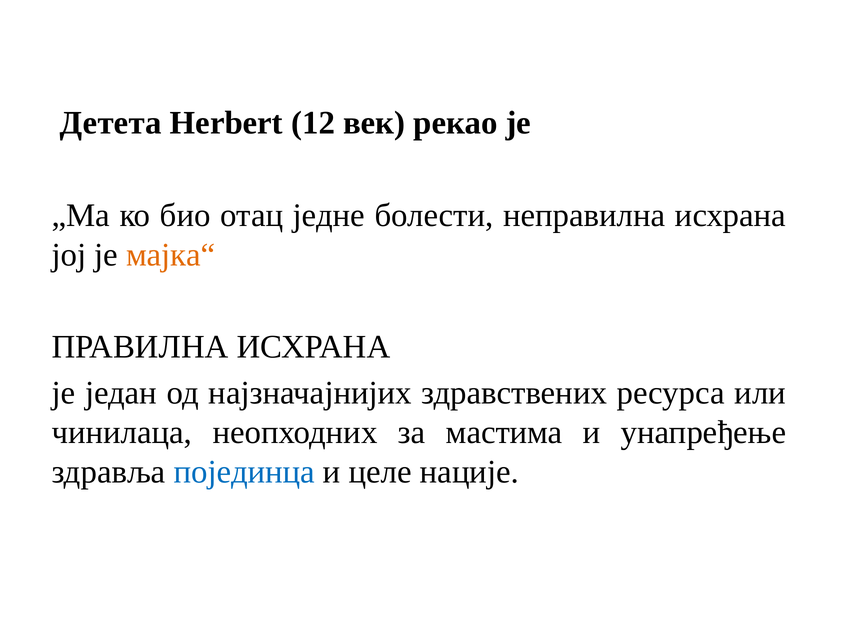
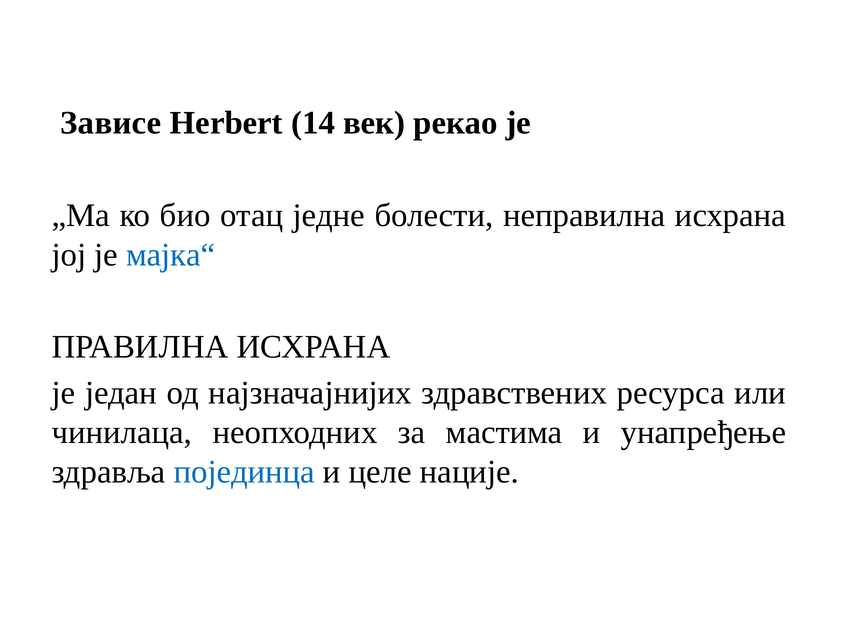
Детета: Детета -> Зависе
12: 12 -> 14
мајка“ colour: orange -> blue
